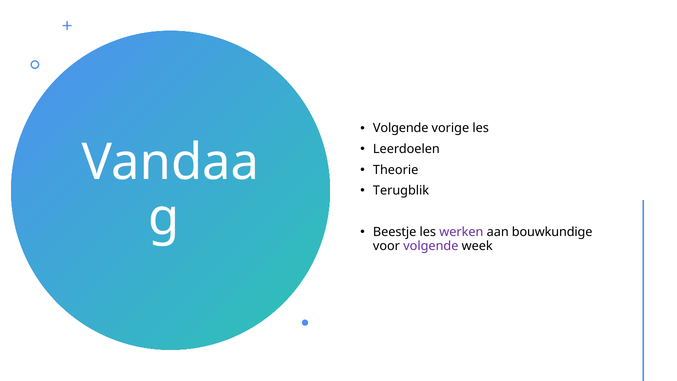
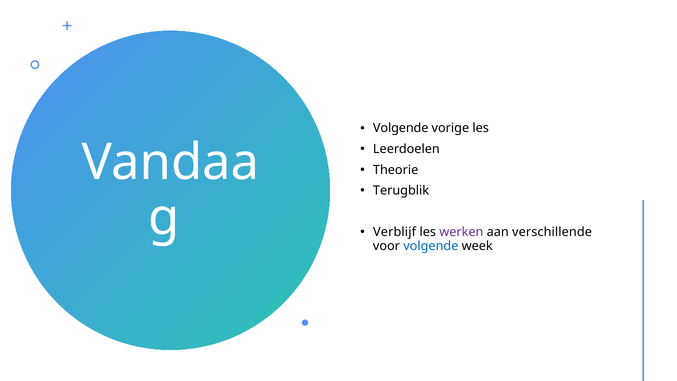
Beestje: Beestje -> Verblijf
bouwkundige: bouwkundige -> verschillende
volgende at (431, 246) colour: purple -> blue
